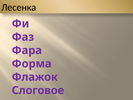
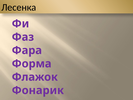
Слоговое: Слоговое -> Фонарик
